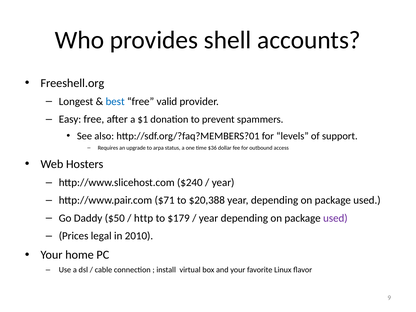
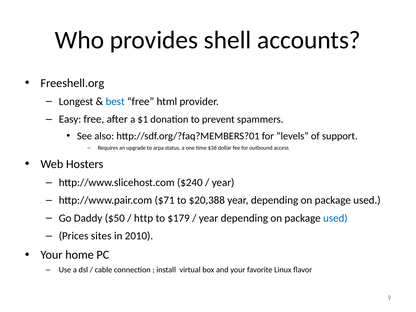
valid: valid -> html
used at (335, 218) colour: purple -> blue
legal: legal -> sites
